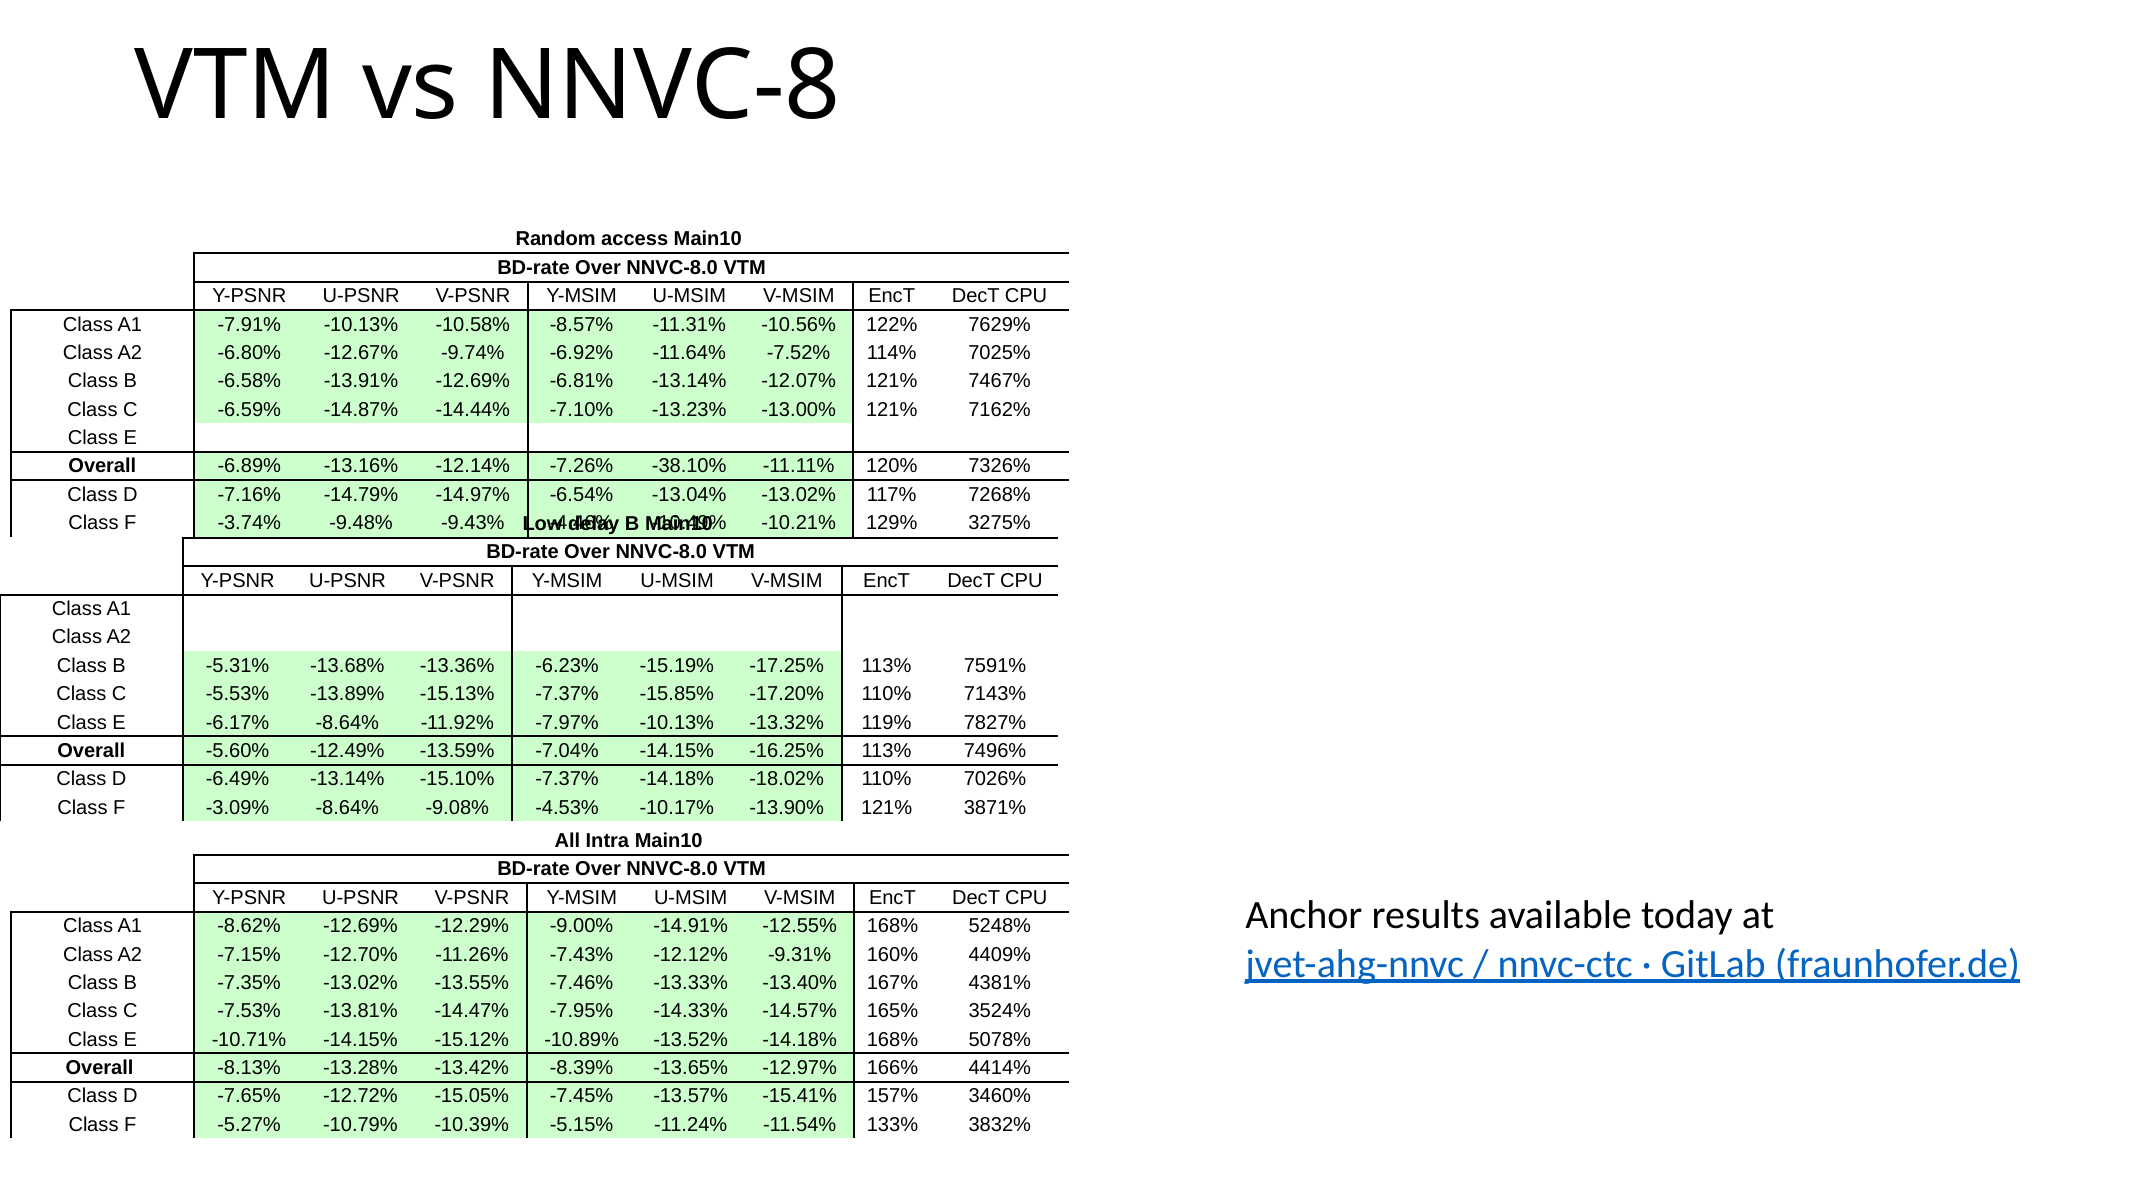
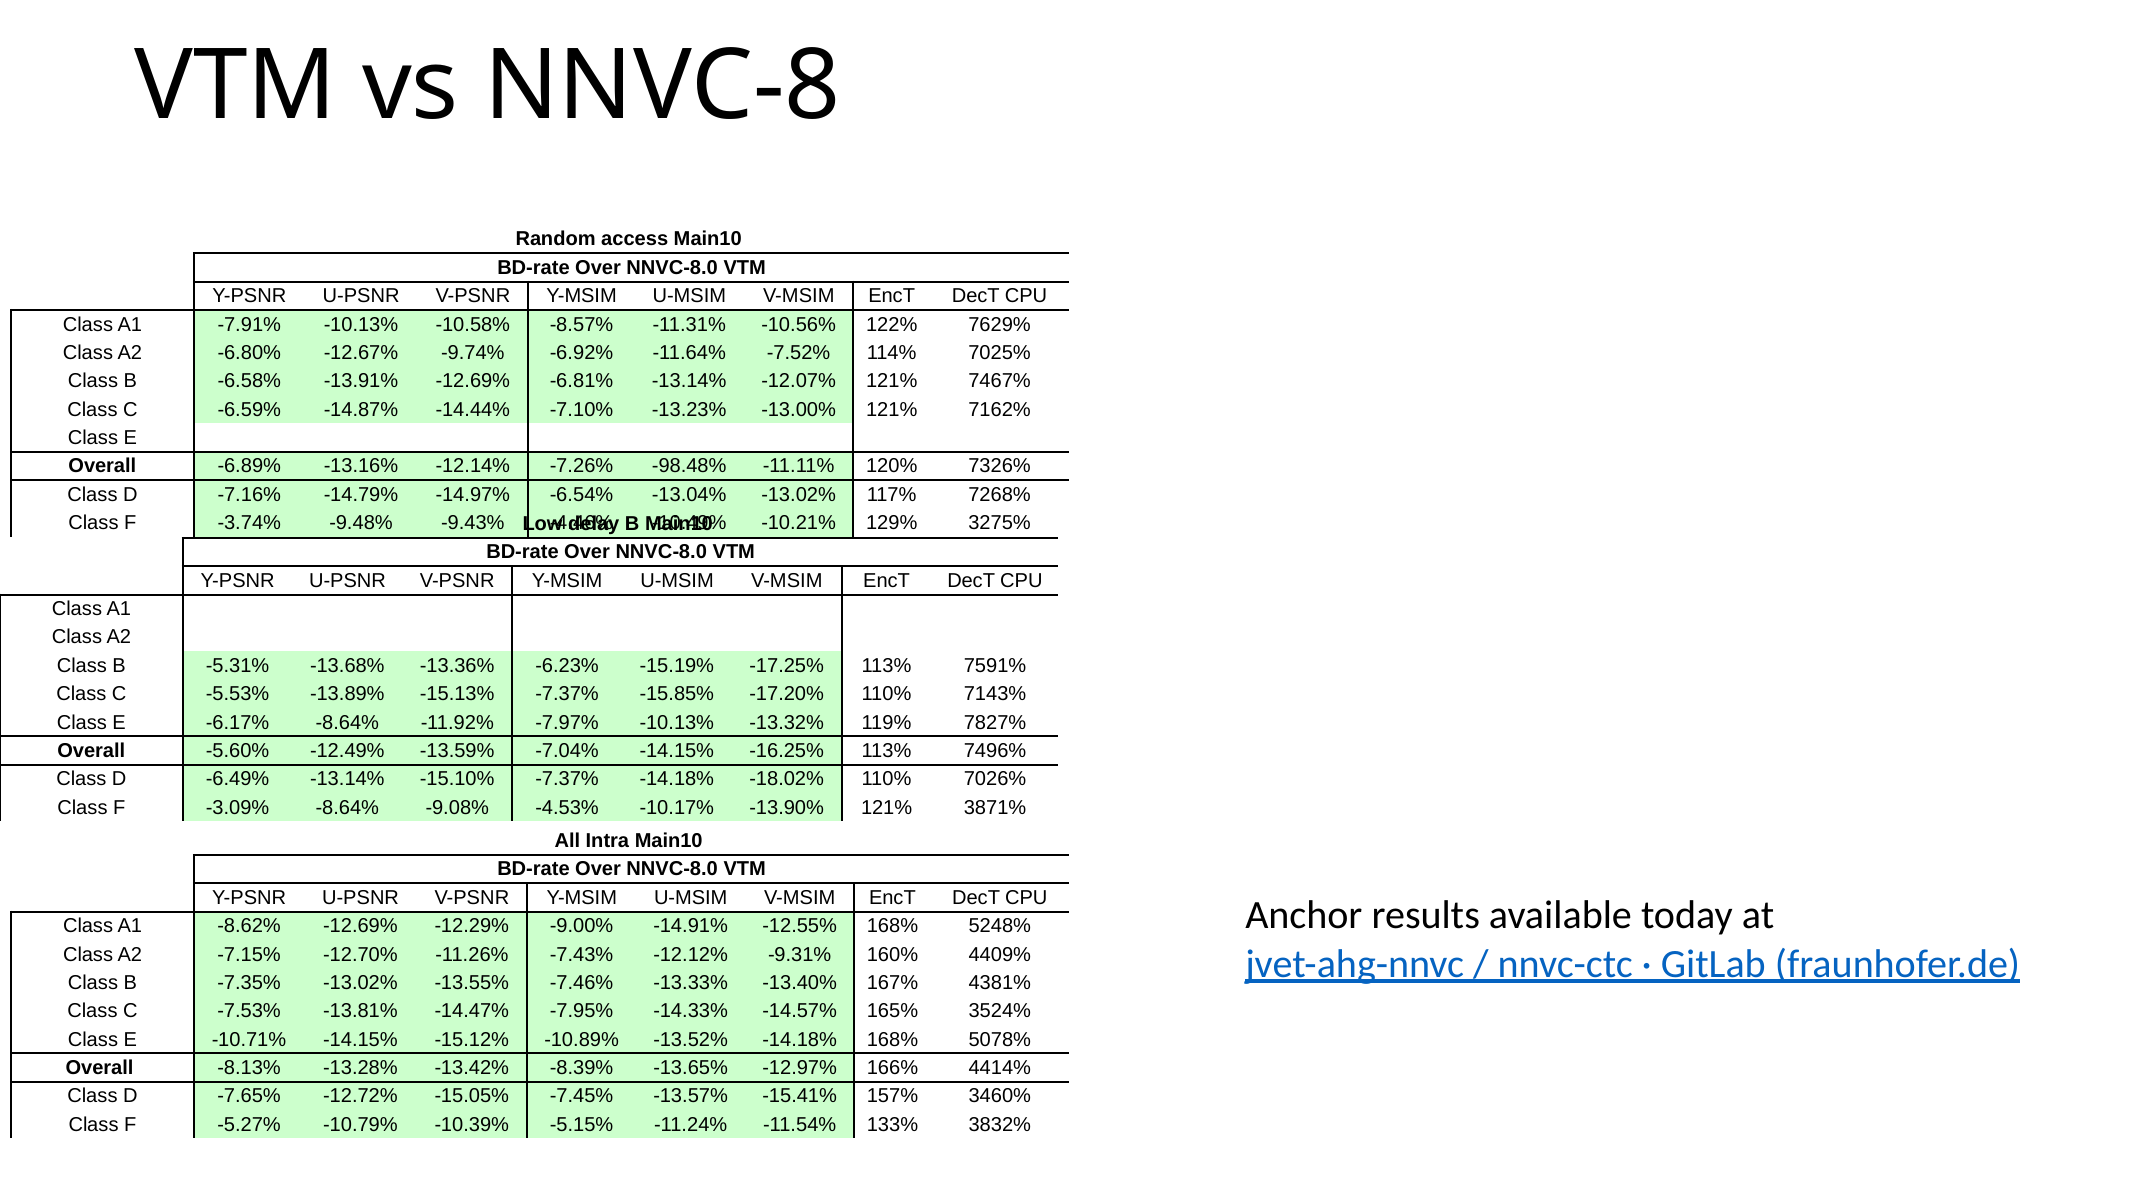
-38.10%: -38.10% -> -98.48%
